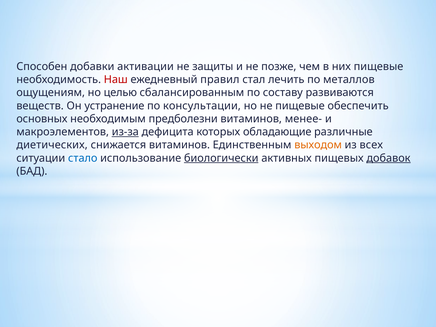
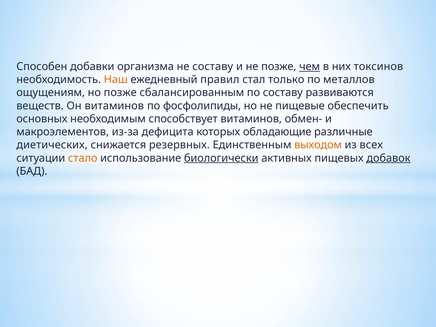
активации: активации -> организма
не защиты: защиты -> составу
чем underline: none -> present
них пищевые: пищевые -> токсинов
Наш colour: red -> orange
лечить: лечить -> только
но целью: целью -> позже
Он устранение: устранение -> витаминов
консультации: консультации -> фосфолипиды
предболезни: предболезни -> способствует
менее-: менее- -> обмен-
из-за underline: present -> none
снижается витаминов: витаминов -> резервных
стало colour: blue -> orange
